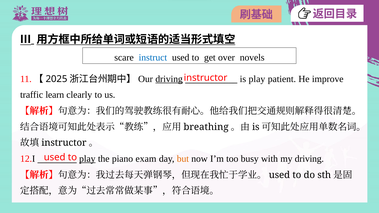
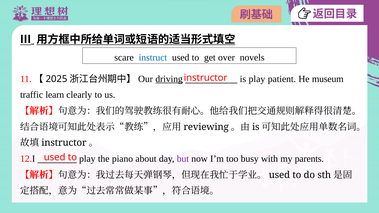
improve: improve -> museum
breathing: breathing -> reviewing
play at (87, 159) underline: present -> none
exam: exam -> about
but colour: orange -> purple
my driving: driving -> parents
